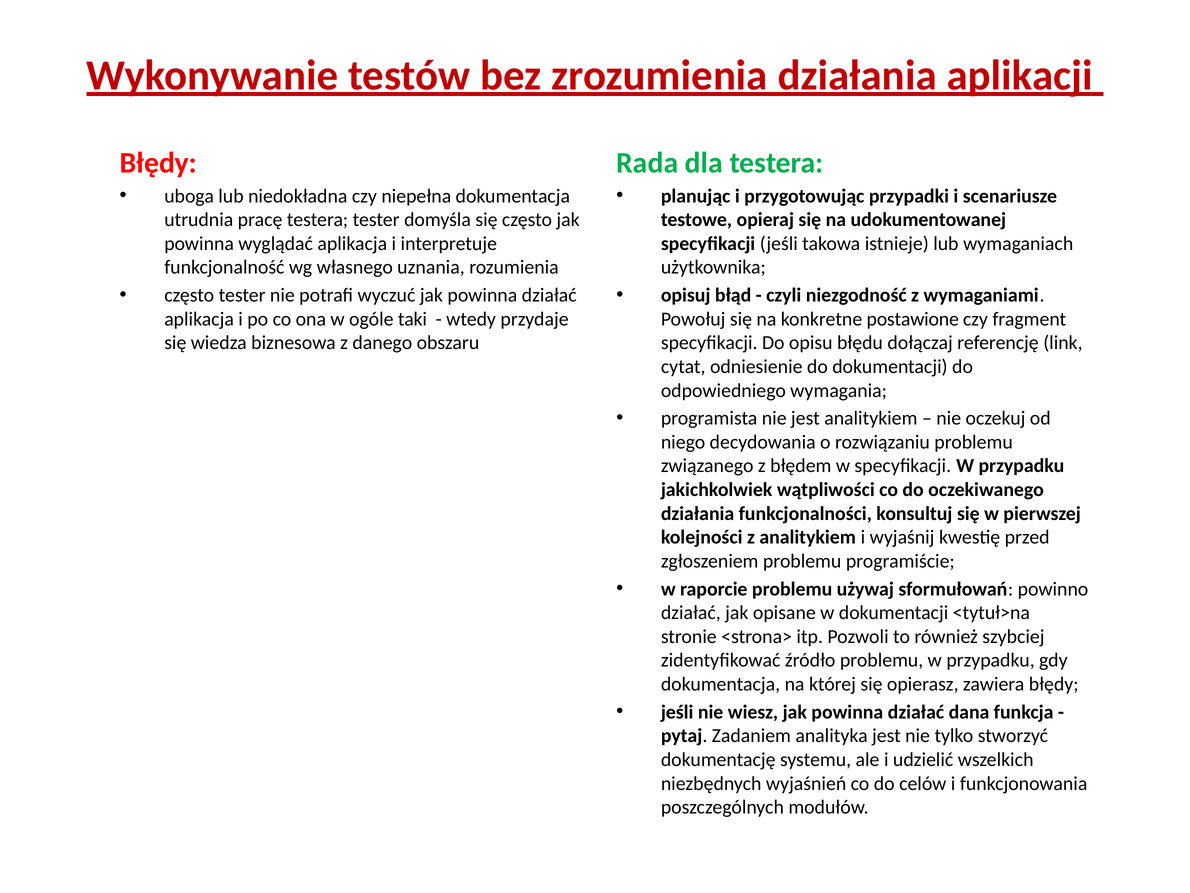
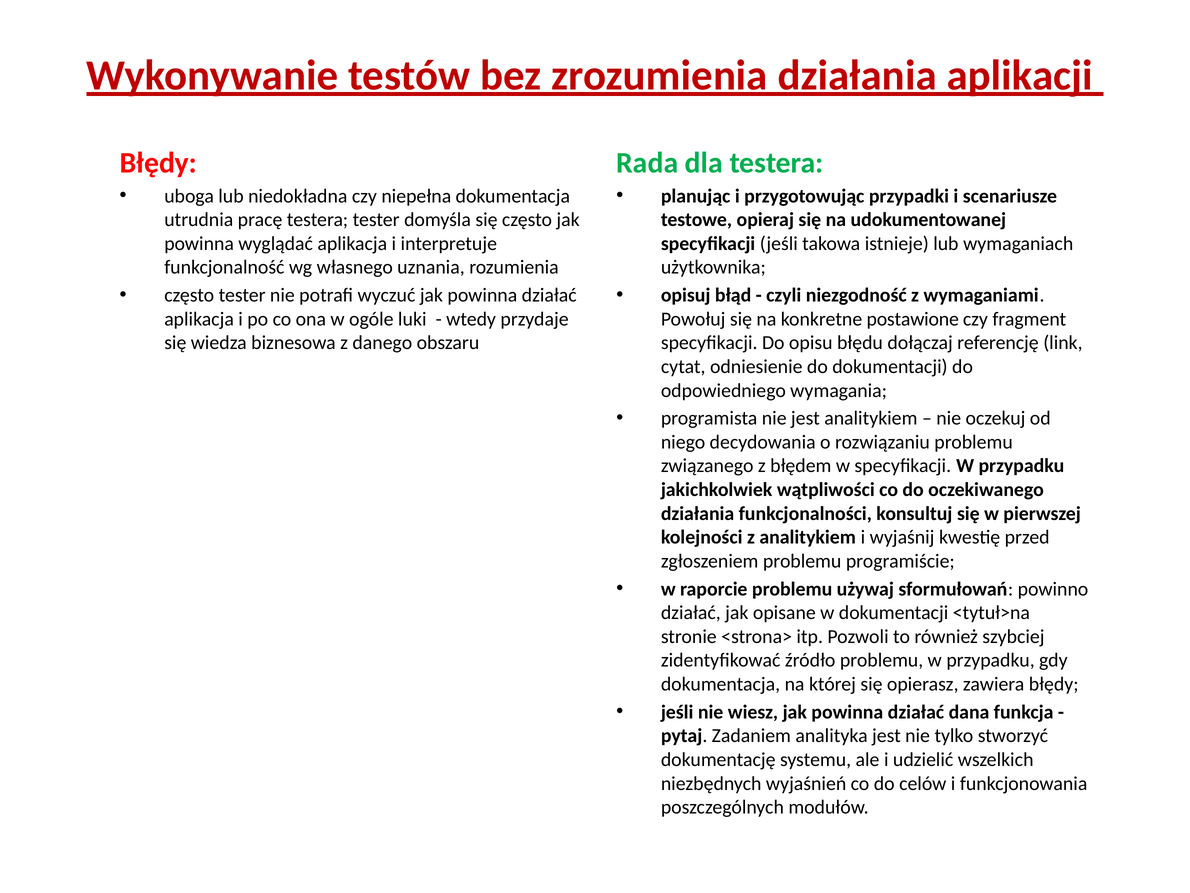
taki: taki -> luki
